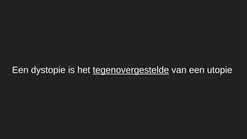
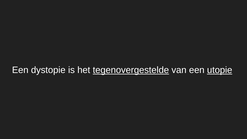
utopie underline: none -> present
